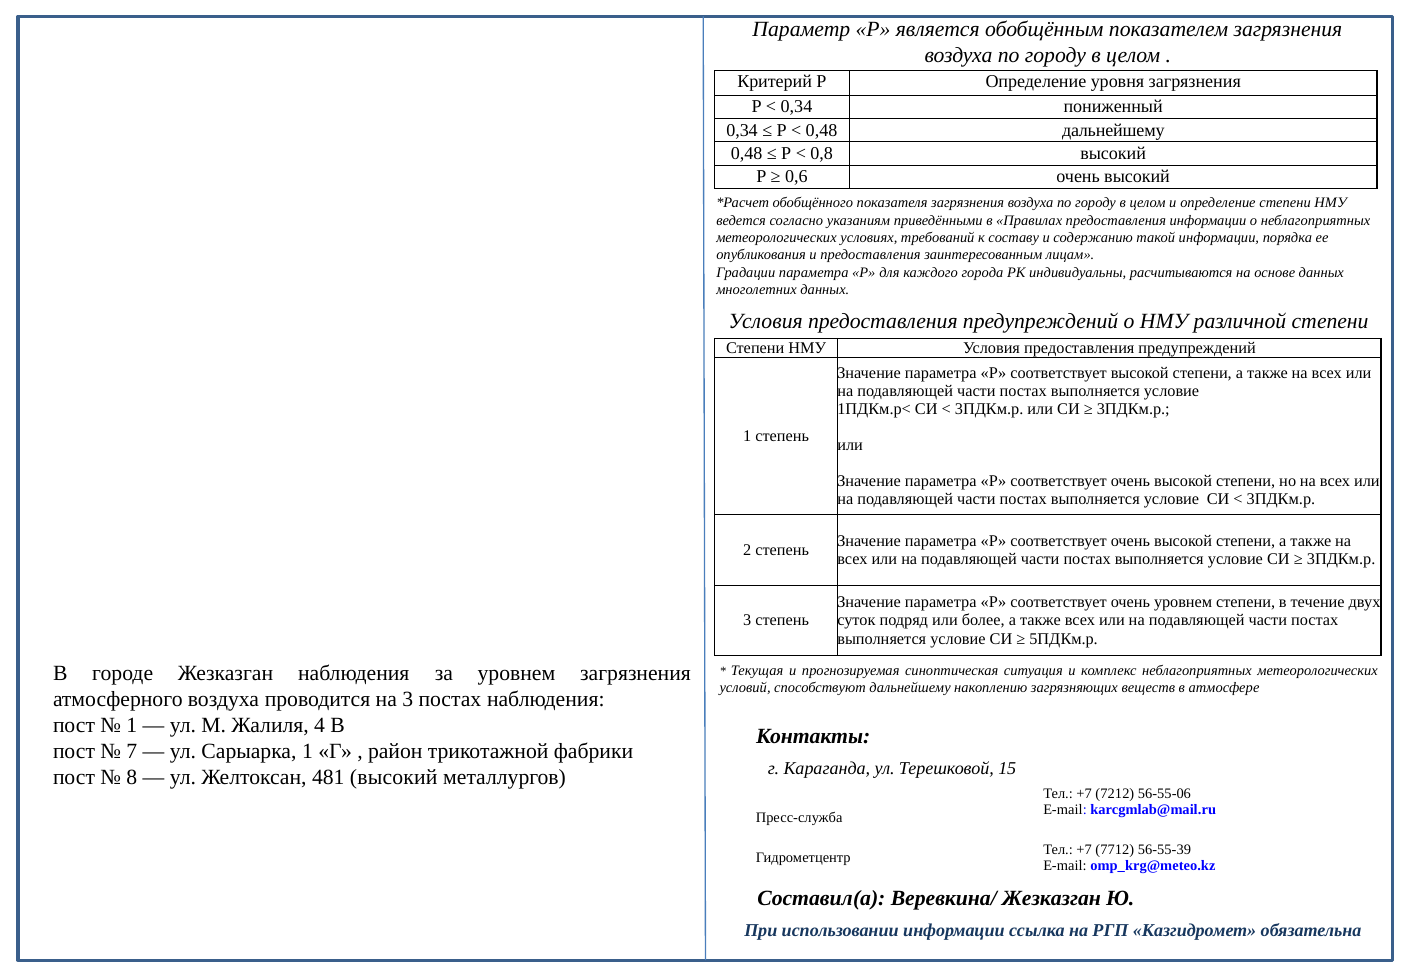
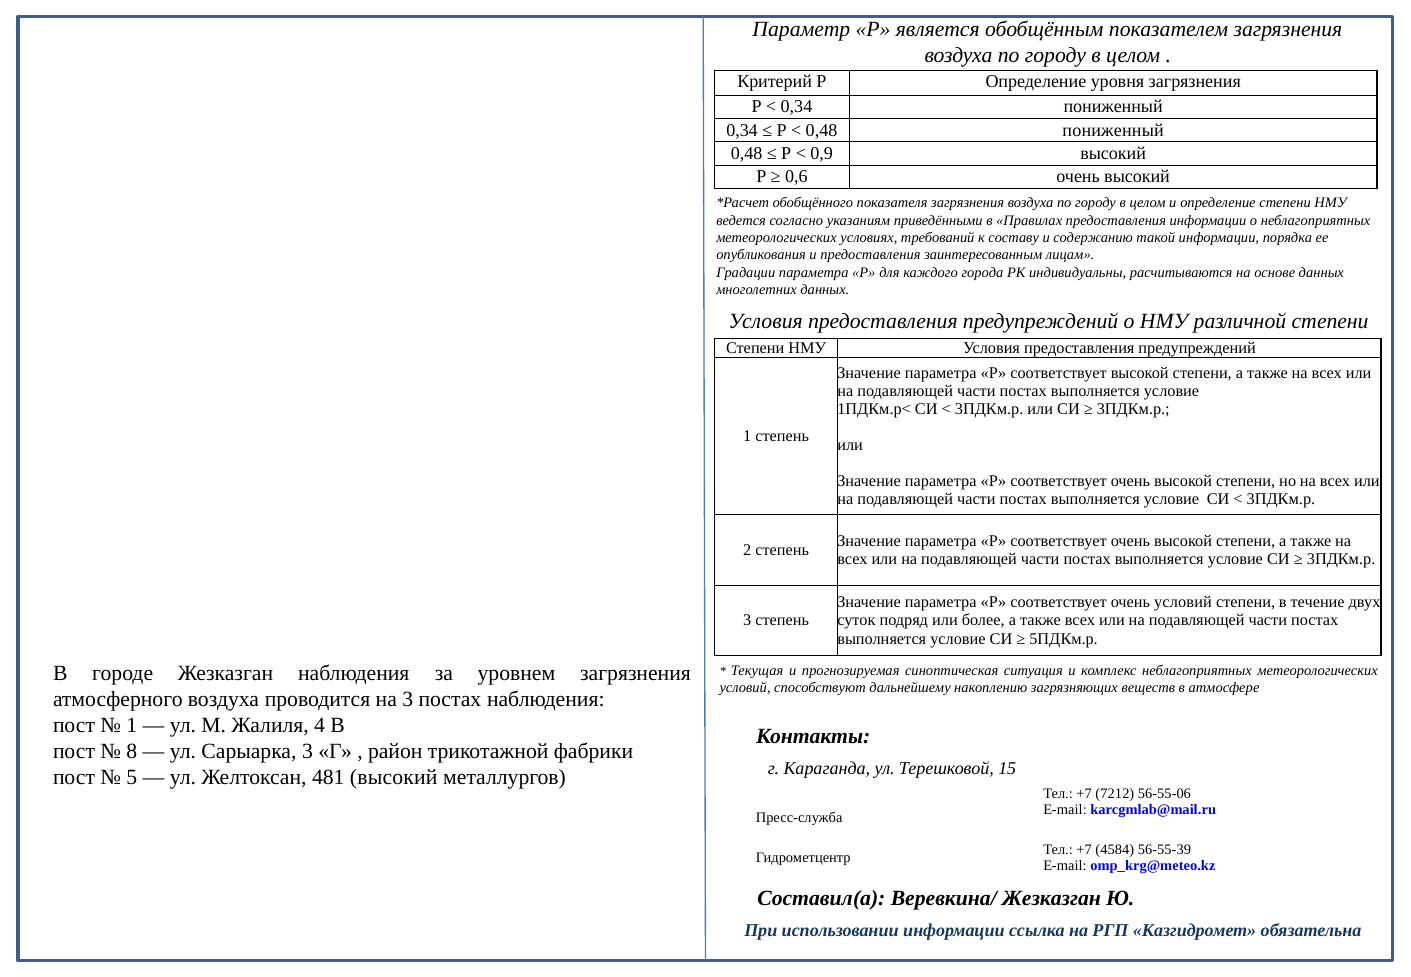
0,48 дальнейшему: дальнейшему -> пониженный
0,8: 0,8 -> 0,9
очень уровнем: уровнем -> условий
7: 7 -> 8
Сарыарка 1: 1 -> 3
8: 8 -> 5
7712: 7712 -> 4584
